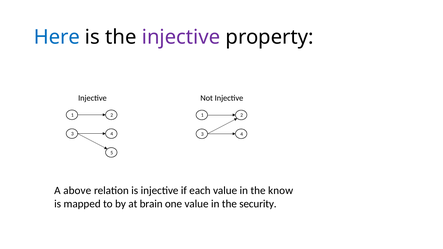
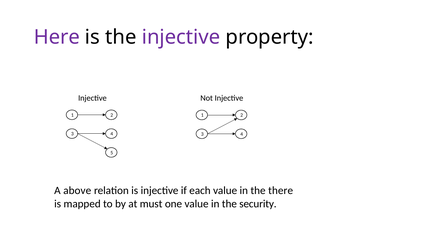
Here colour: blue -> purple
know: know -> there
brain: brain -> must
